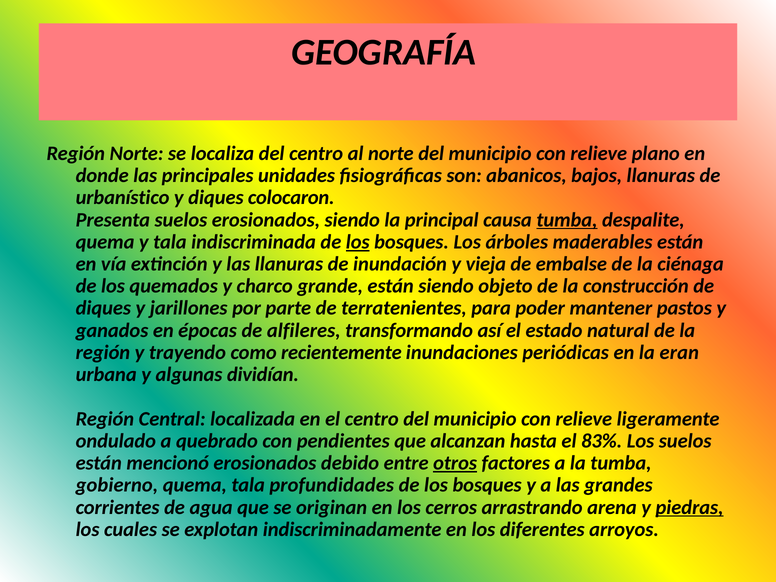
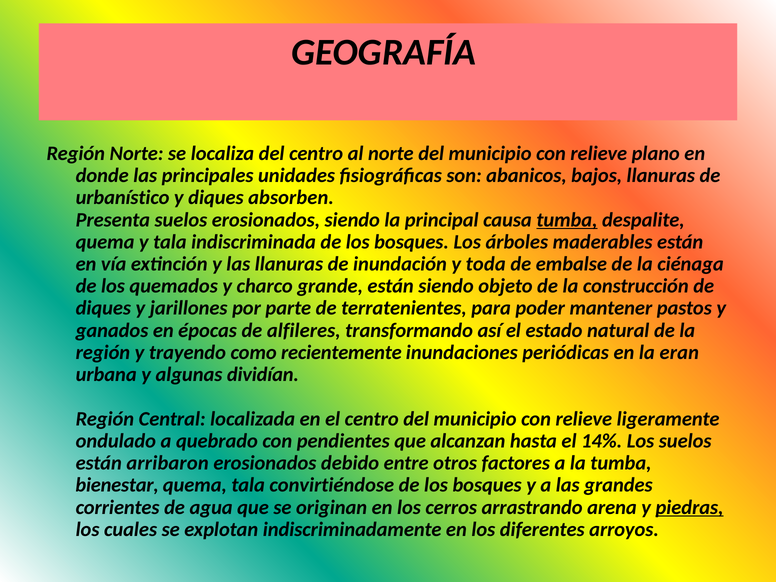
colocaron: colocaron -> absorben
los at (358, 242) underline: present -> none
vieja: vieja -> toda
83%: 83% -> 14%
mencionó: mencionó -> arribaron
otros underline: present -> none
gobierno: gobierno -> bienestar
profundidades: profundidades -> convirtiéndose
